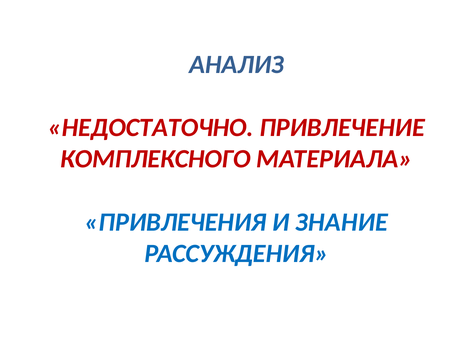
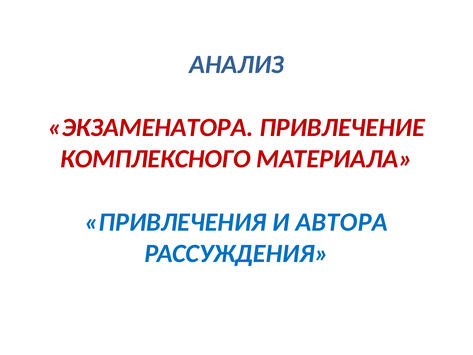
НЕДОСТАТОЧНО: НЕДОСТАТОЧНО -> ЭКЗАМЕНАТОРА
ЗНАНИЕ: ЗНАНИЕ -> АВТОРА
